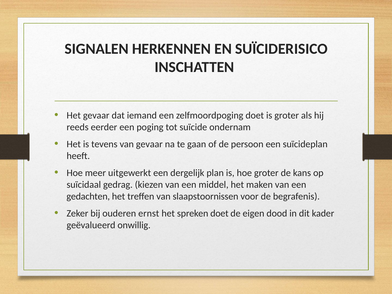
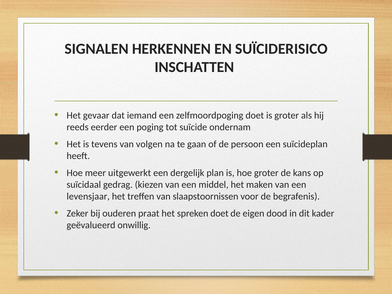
van gevaar: gevaar -> volgen
gedachten: gedachten -> levensjaar
ernst: ernst -> praat
